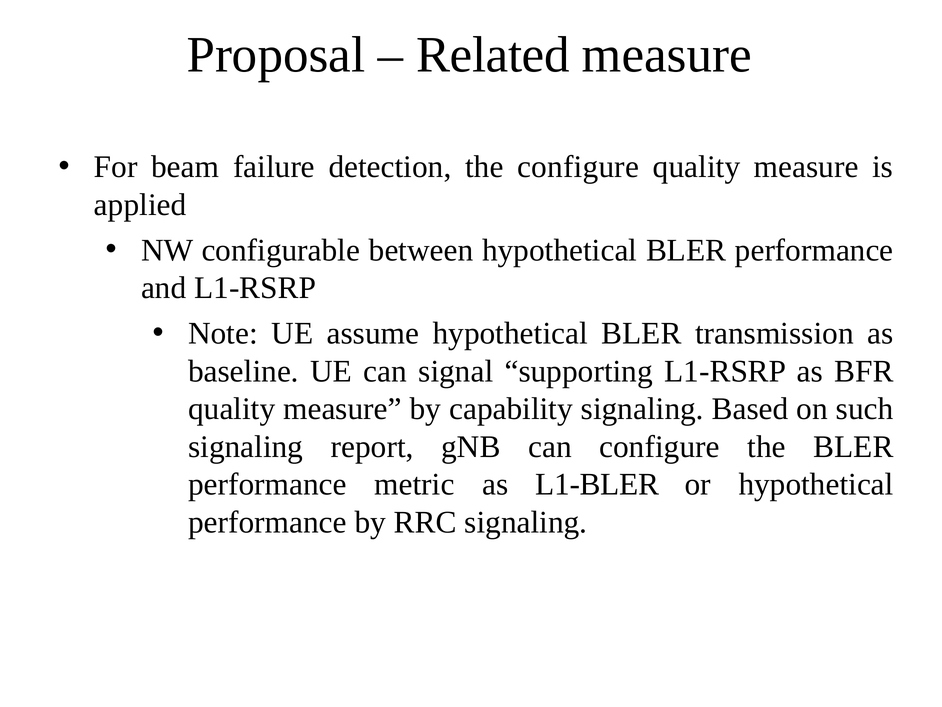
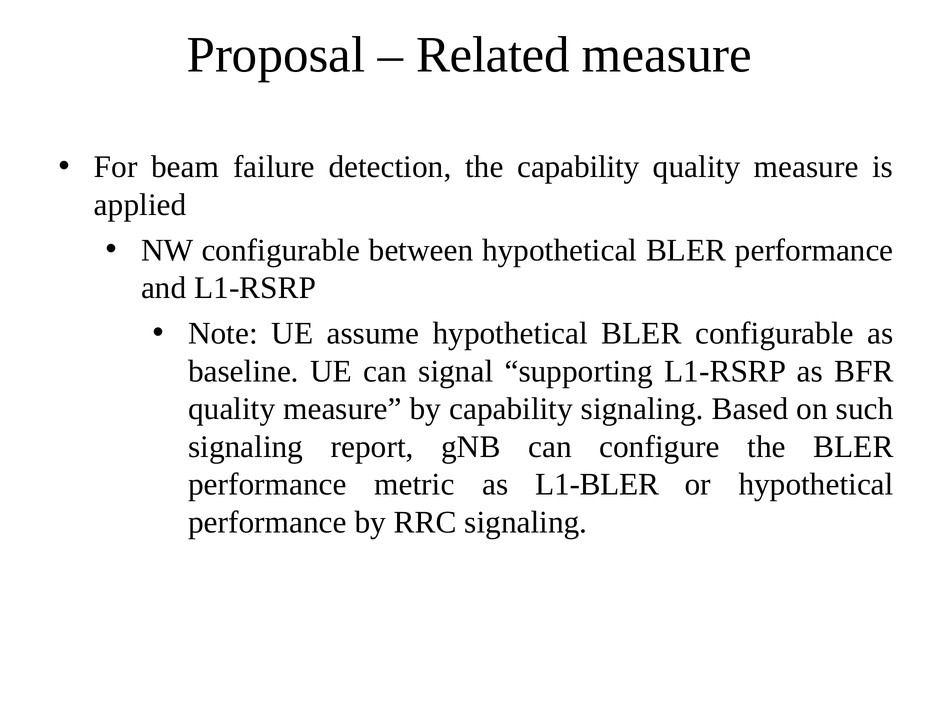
the configure: configure -> capability
BLER transmission: transmission -> configurable
